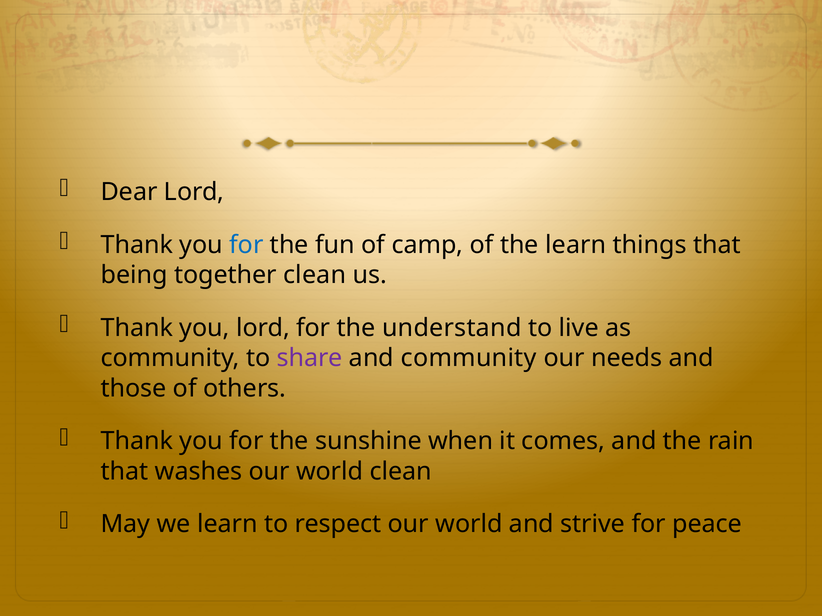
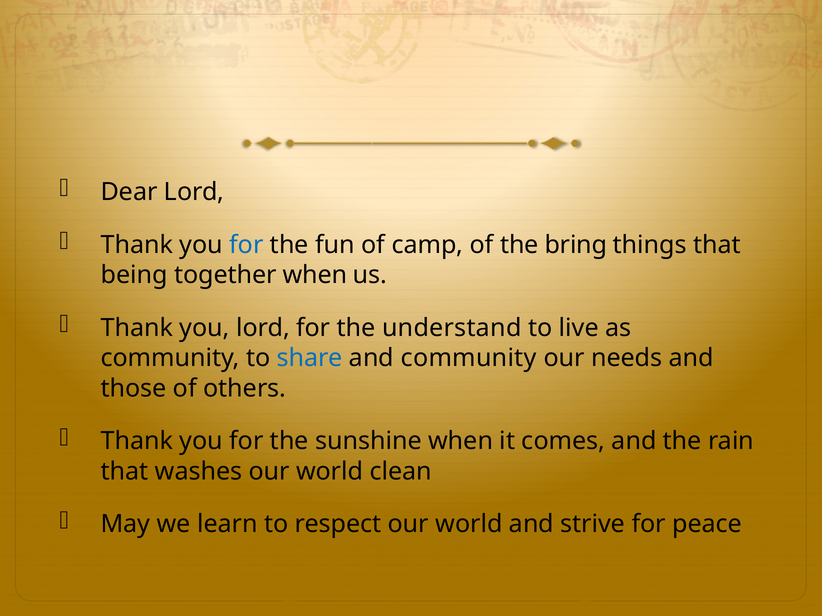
the learn: learn -> bring
together clean: clean -> when
share colour: purple -> blue
